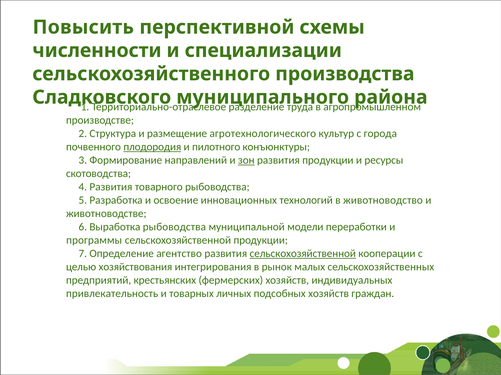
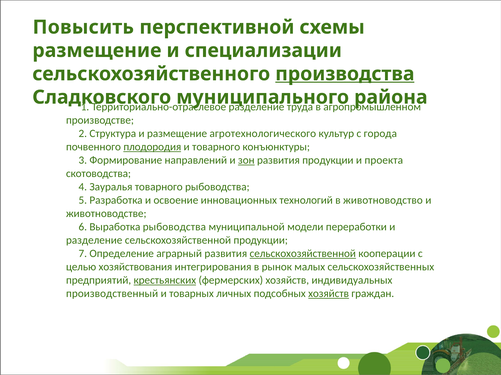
численности at (97, 51): численности -> размещение
производства underline: none -> present
и пилотного: пилотного -> товарного
ресурсы: ресурсы -> проекта
4 Развития: Развития -> Зауралья
программы at (94, 241): программы -> разделение
агентство: агентство -> аграрный
крестьянских underline: none -> present
привлекательность: привлекательность -> производственный
хозяйств at (329, 294) underline: none -> present
